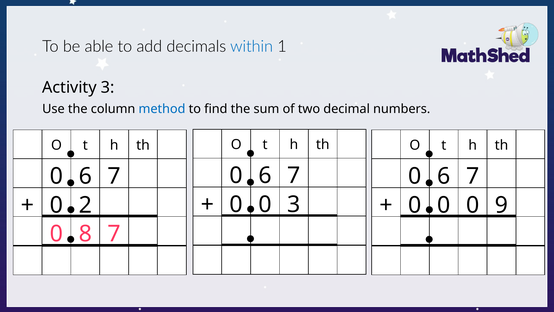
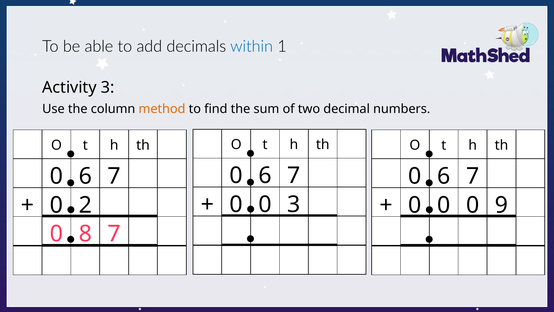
method colour: blue -> orange
